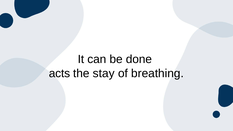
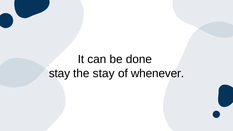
acts at (59, 73): acts -> stay
breathing: breathing -> whenever
